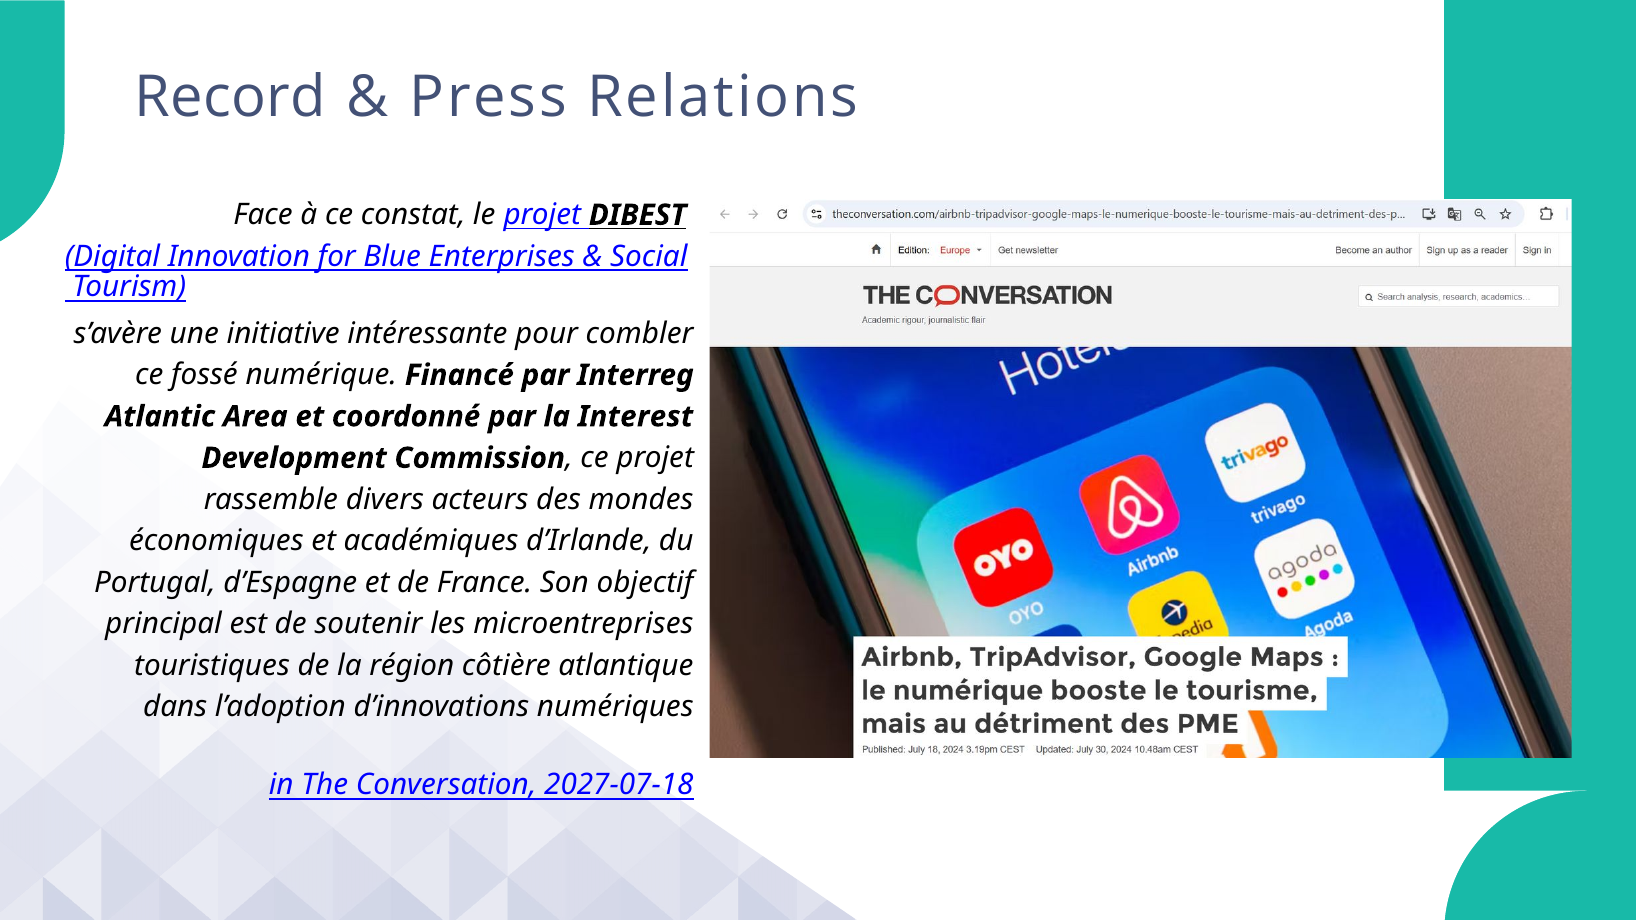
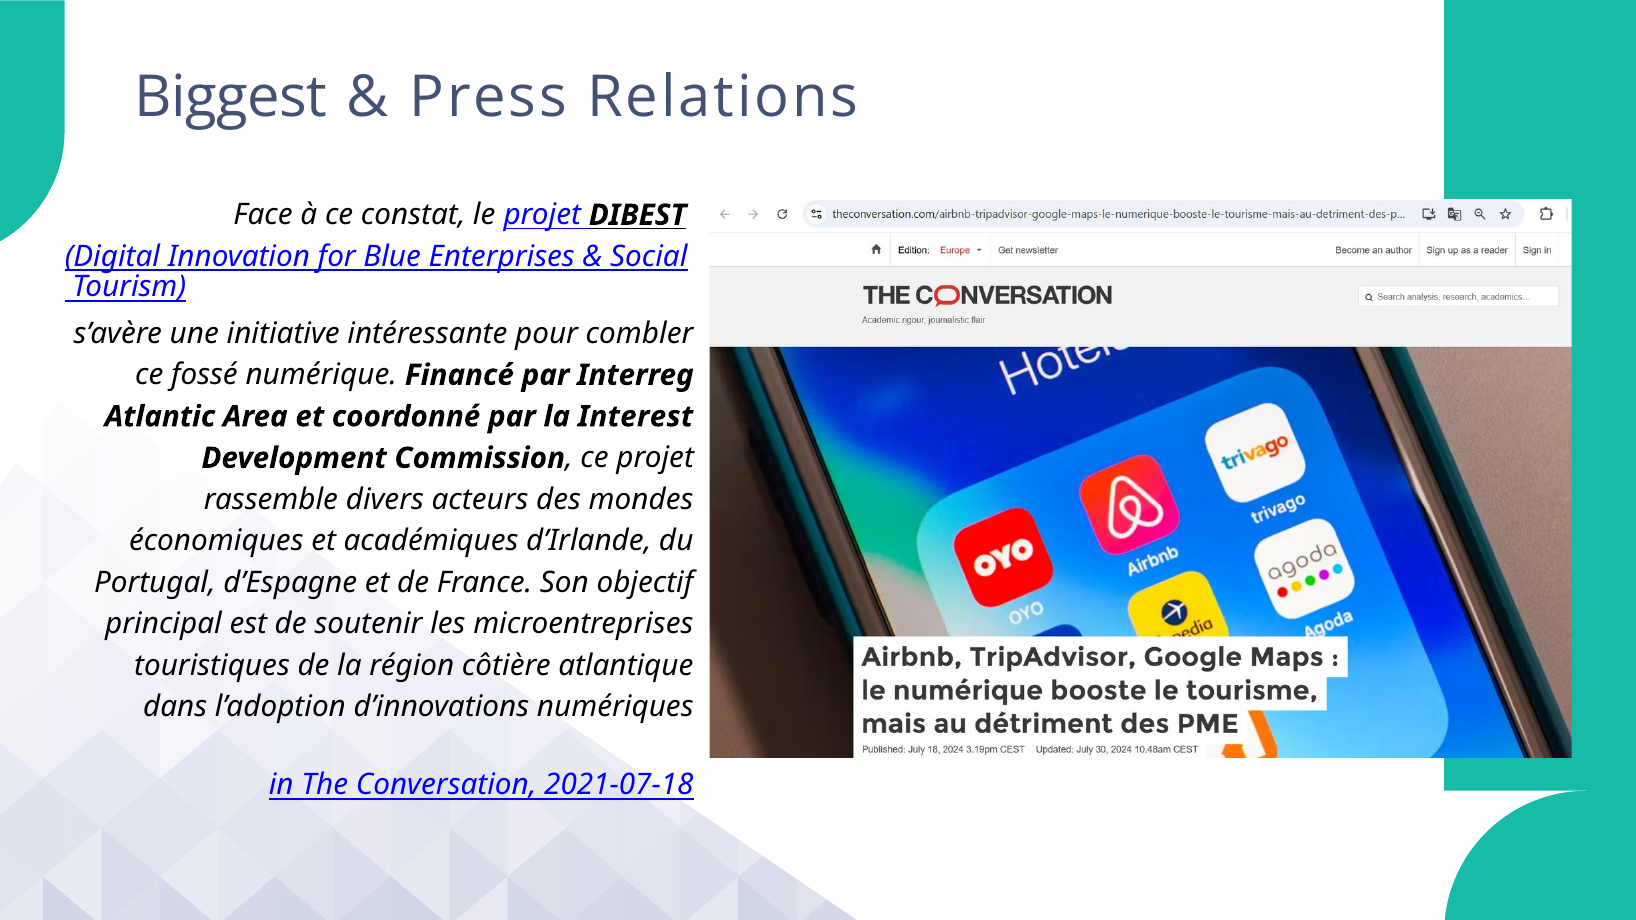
Record: Record -> Biggest
2027-07-18: 2027-07-18 -> 2021-07-18
